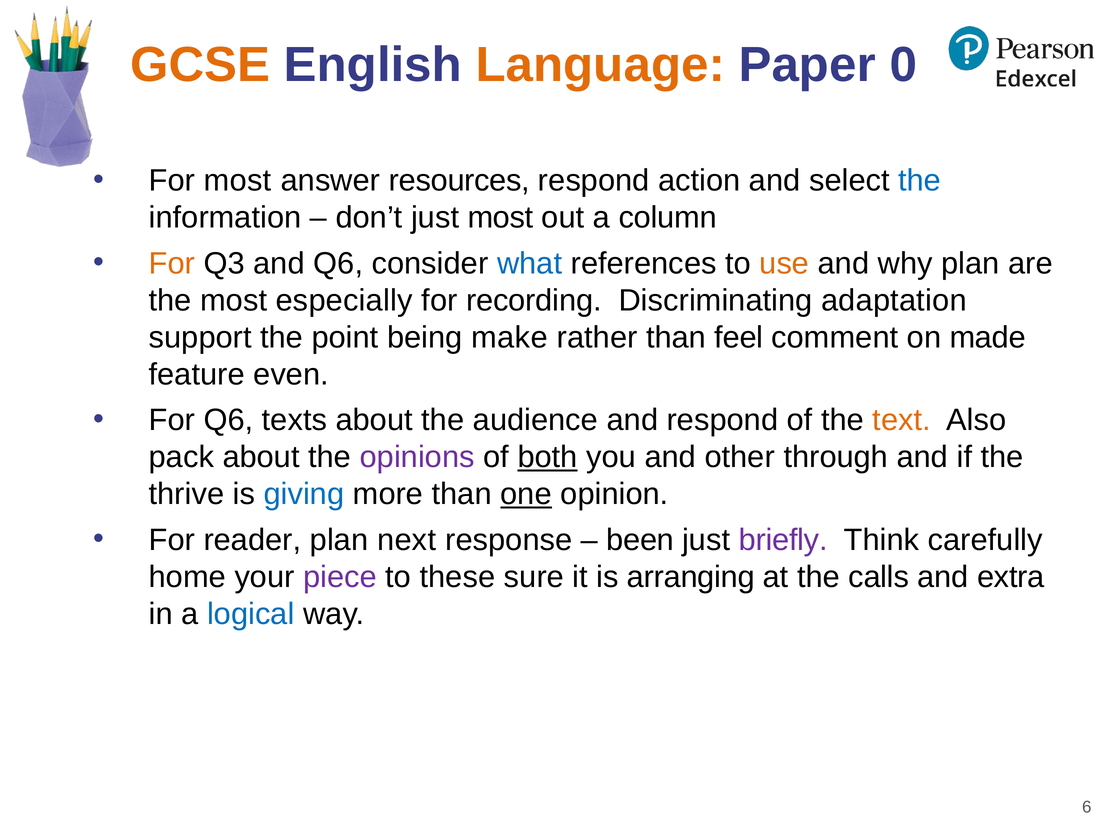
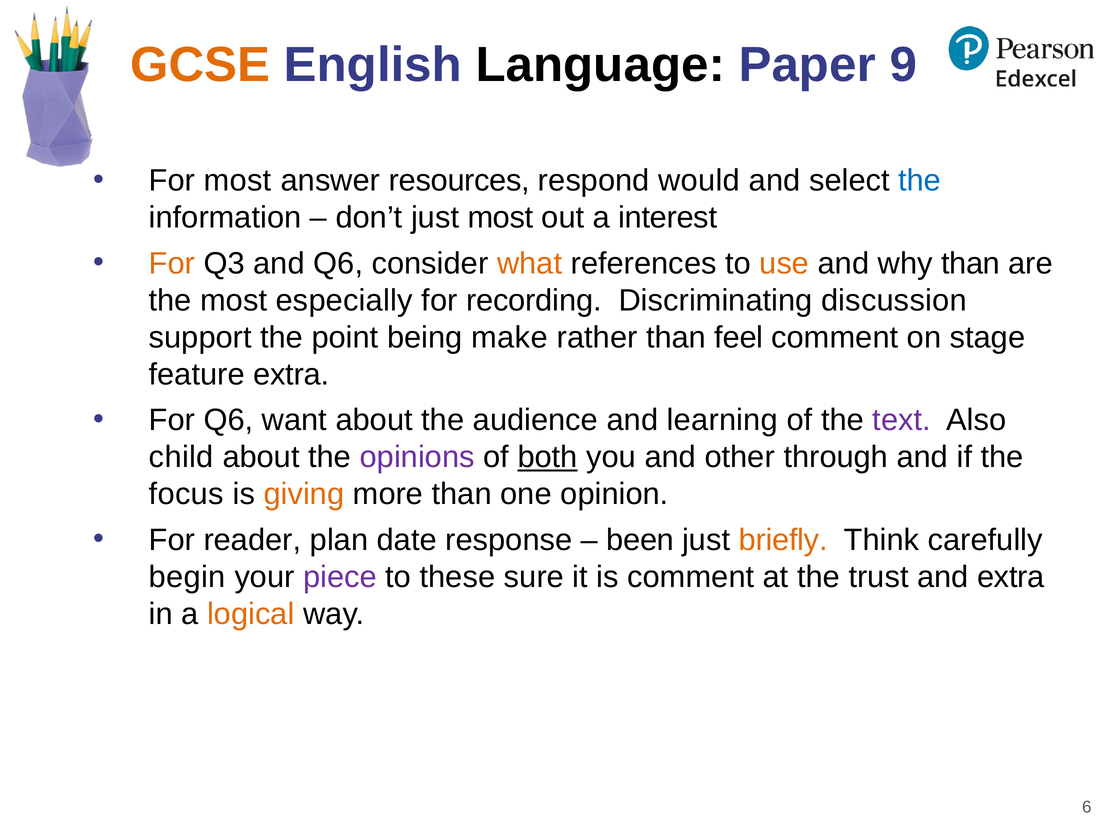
Language colour: orange -> black
0: 0 -> 9
action: action -> would
column: column -> interest
what colour: blue -> orange
why plan: plan -> than
adaptation: adaptation -> discussion
made: made -> stage
feature even: even -> extra
texts: texts -> want
and respond: respond -> learning
text colour: orange -> purple
pack: pack -> child
thrive: thrive -> focus
giving colour: blue -> orange
one underline: present -> none
next: next -> date
briefly colour: purple -> orange
home: home -> begin
is arranging: arranging -> comment
calls: calls -> trust
logical colour: blue -> orange
